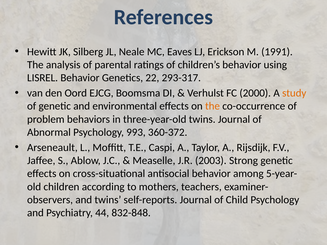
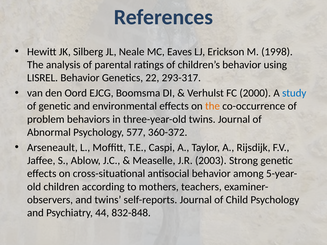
1991: 1991 -> 1998
study colour: orange -> blue
993: 993 -> 577
